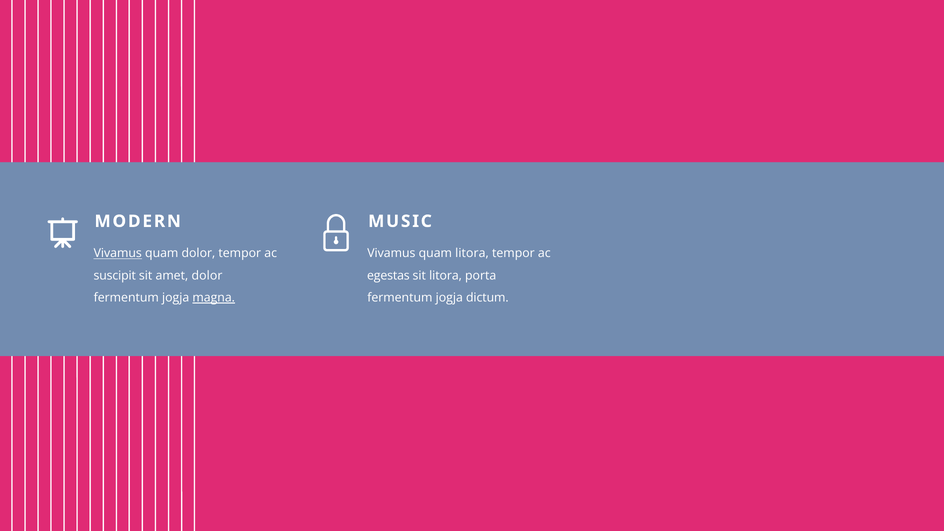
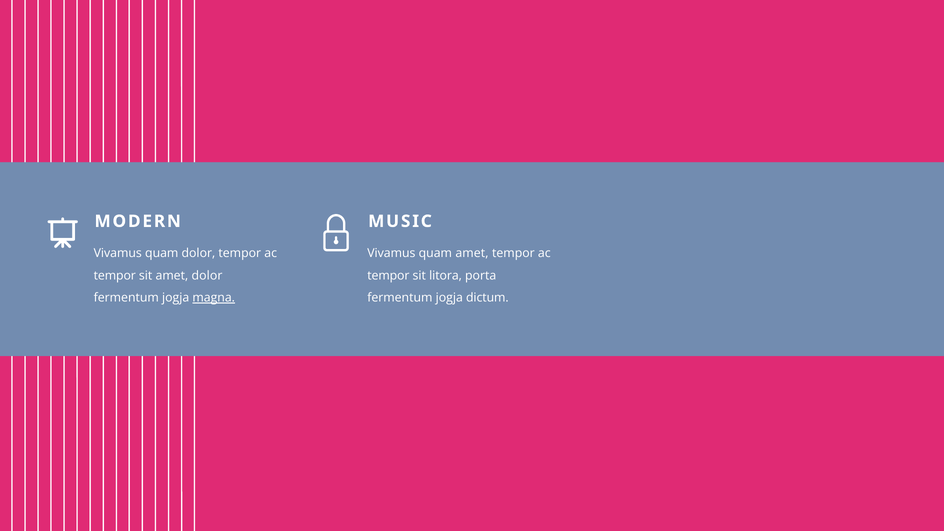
Vivamus at (118, 253) underline: present -> none
quam litora: litora -> amet
suscipit at (115, 275): suscipit -> tempor
egestas at (388, 275): egestas -> tempor
